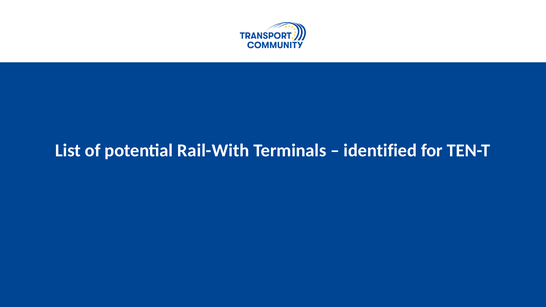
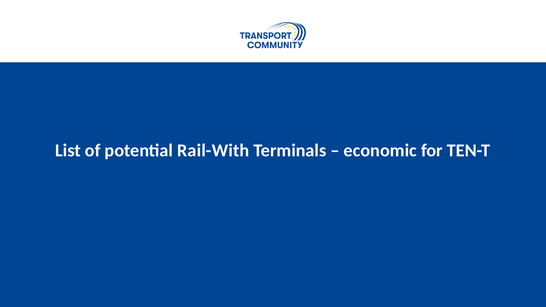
identified: identified -> economic
